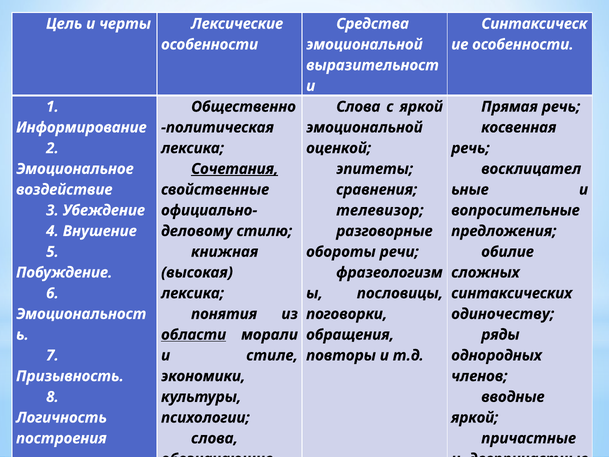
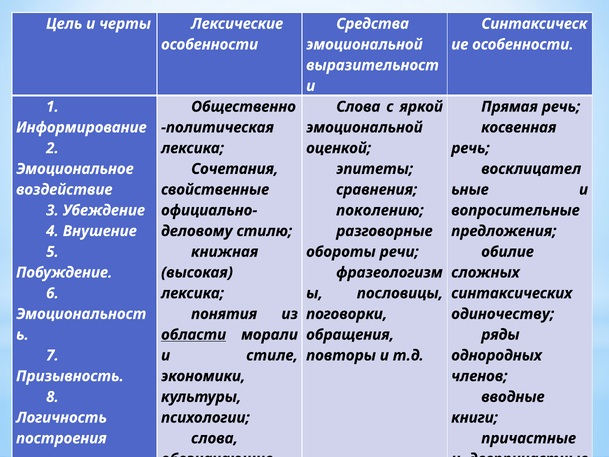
Сочетания underline: present -> none
телевизор: телевизор -> поколению
яркой at (475, 417): яркой -> книги
